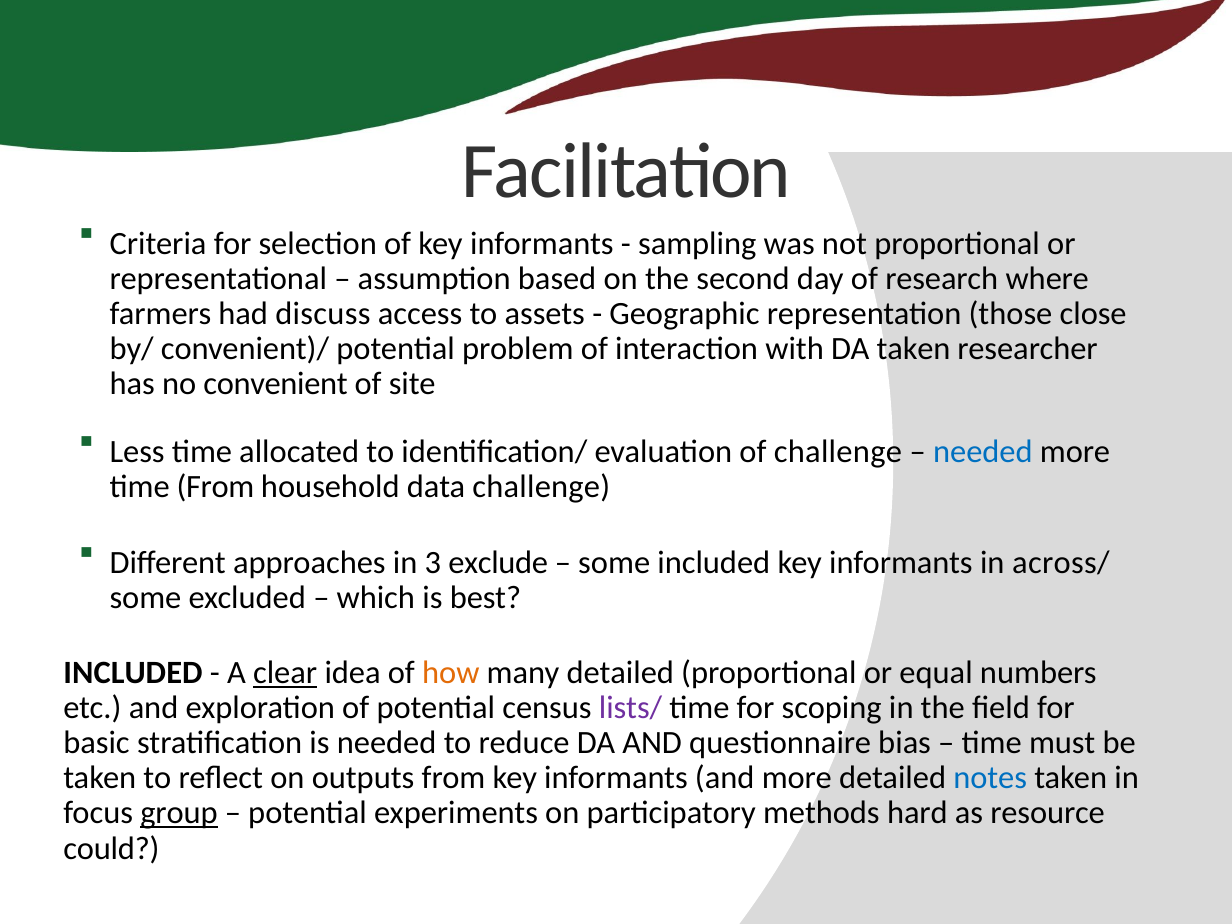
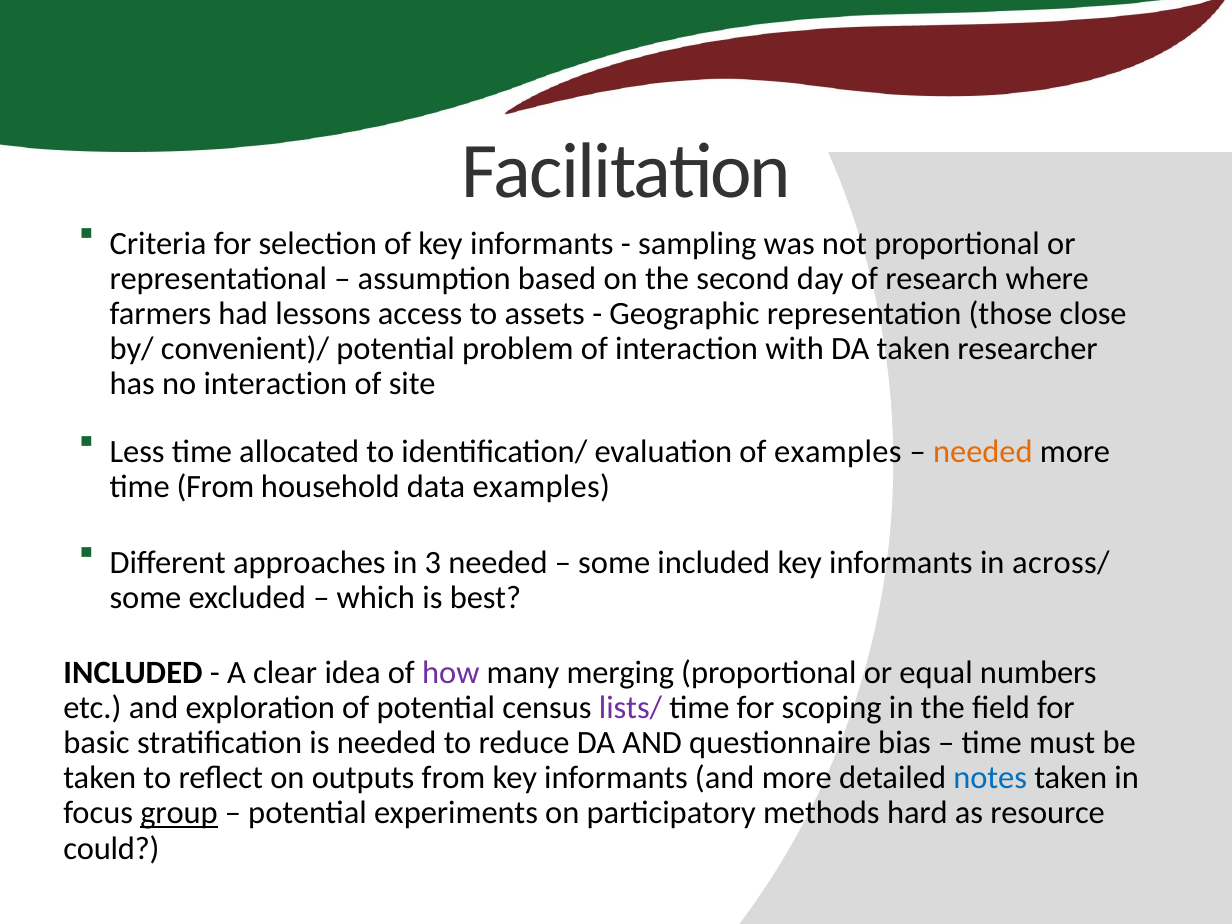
discuss: discuss -> lessons
no convenient: convenient -> interaction
of challenge: challenge -> examples
needed at (983, 452) colour: blue -> orange
data challenge: challenge -> examples
3 exclude: exclude -> needed
clear underline: present -> none
how colour: orange -> purple
many detailed: detailed -> merging
